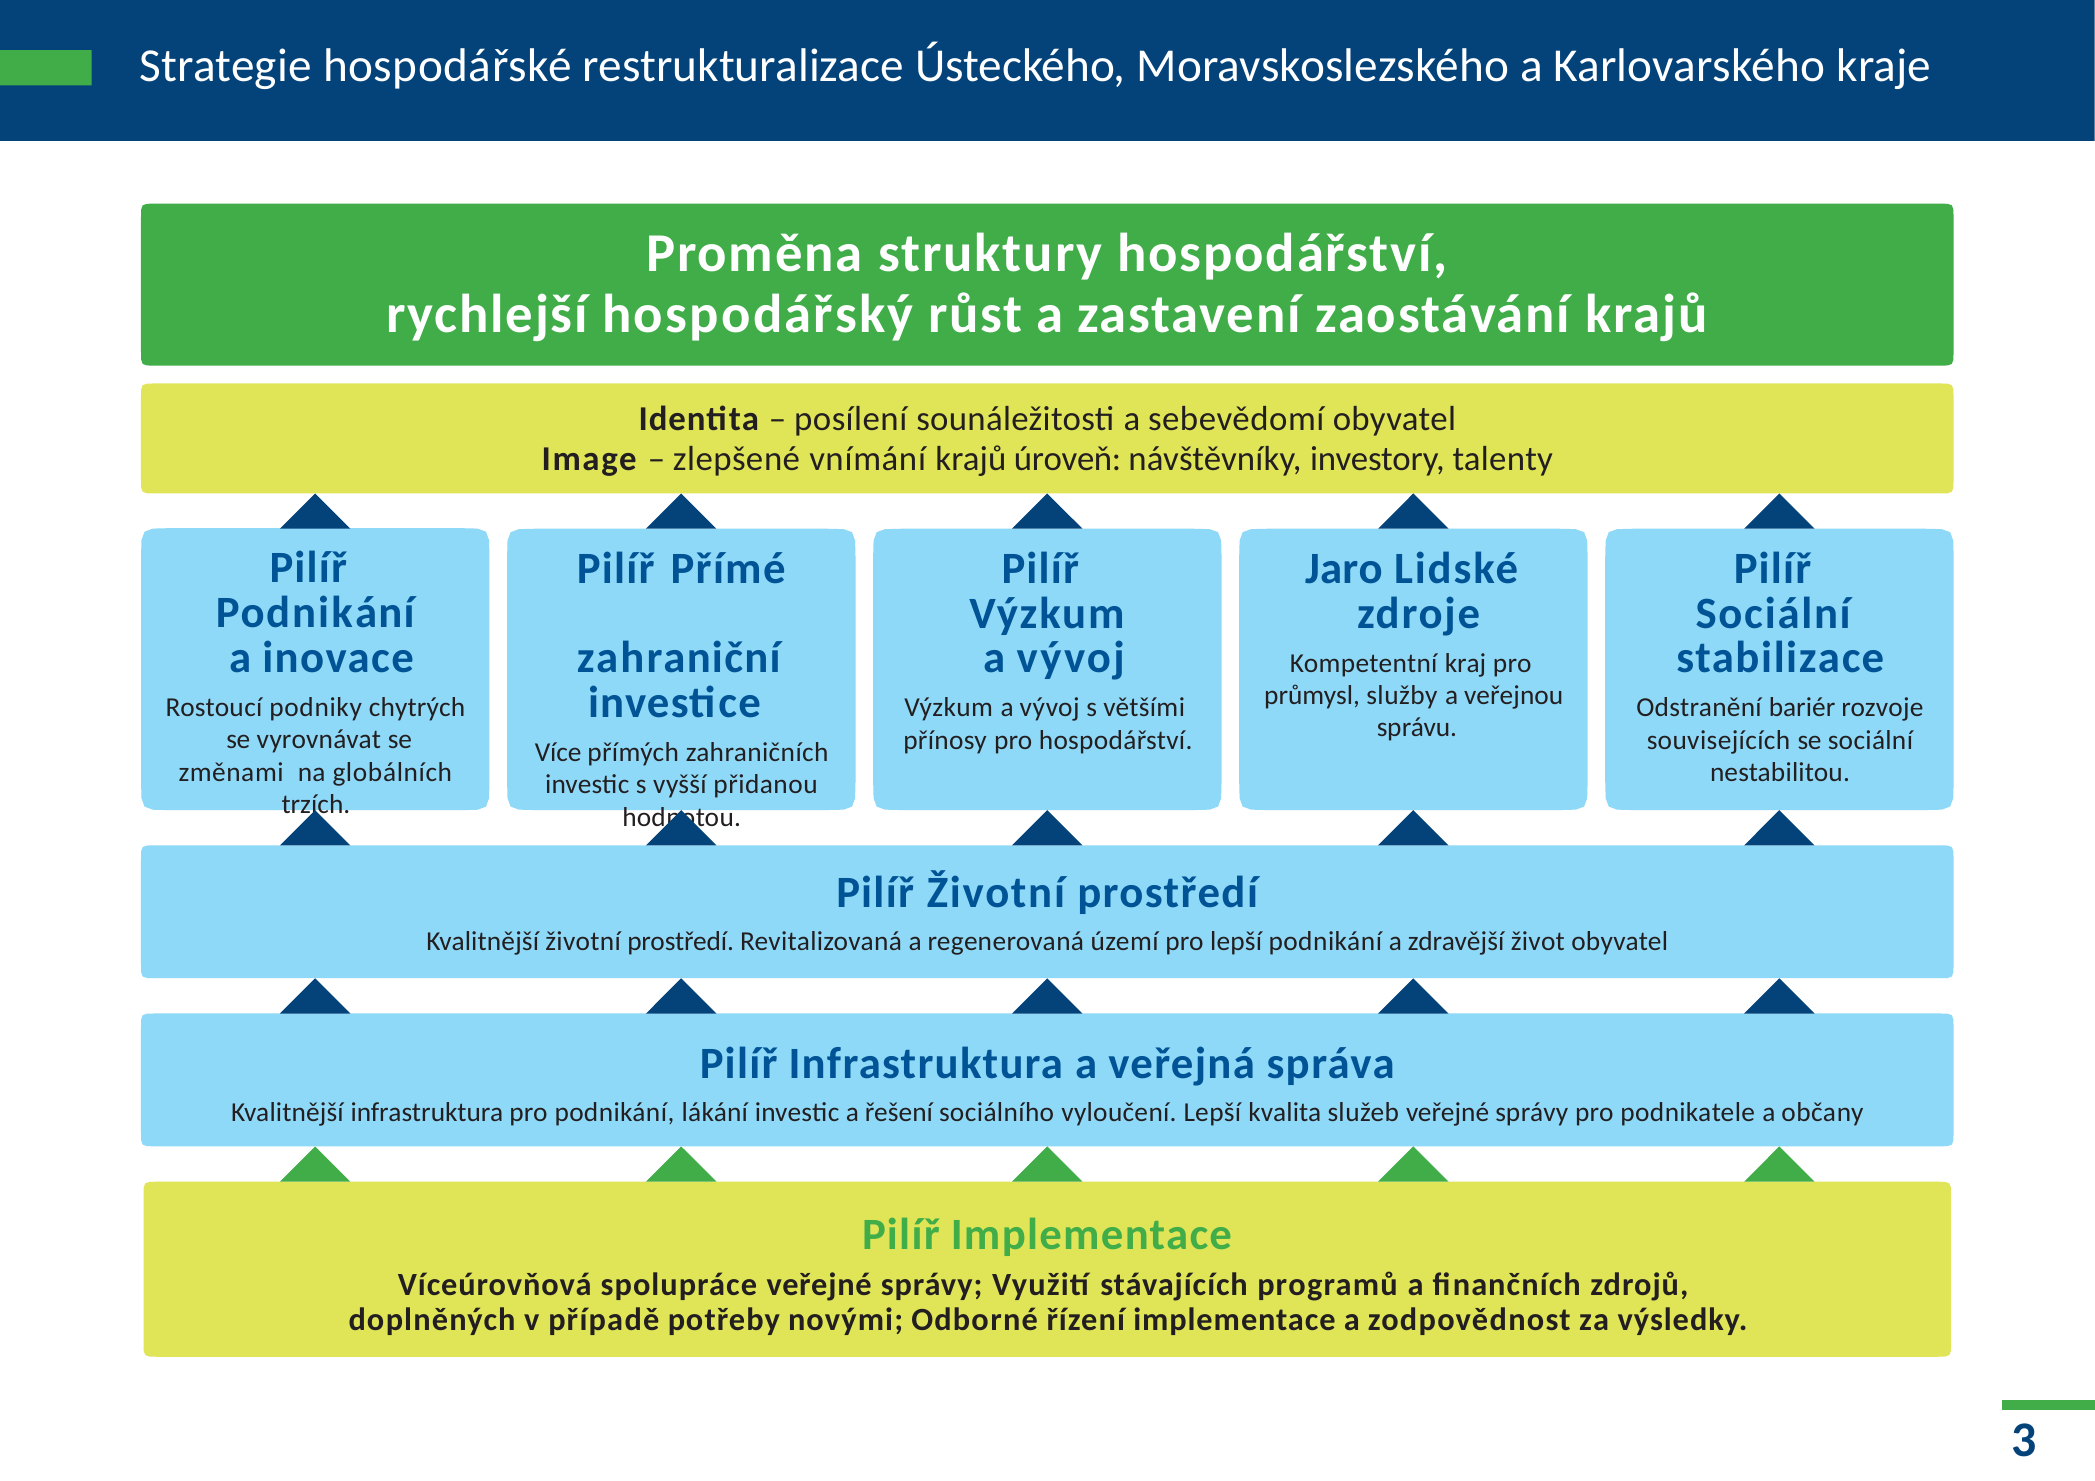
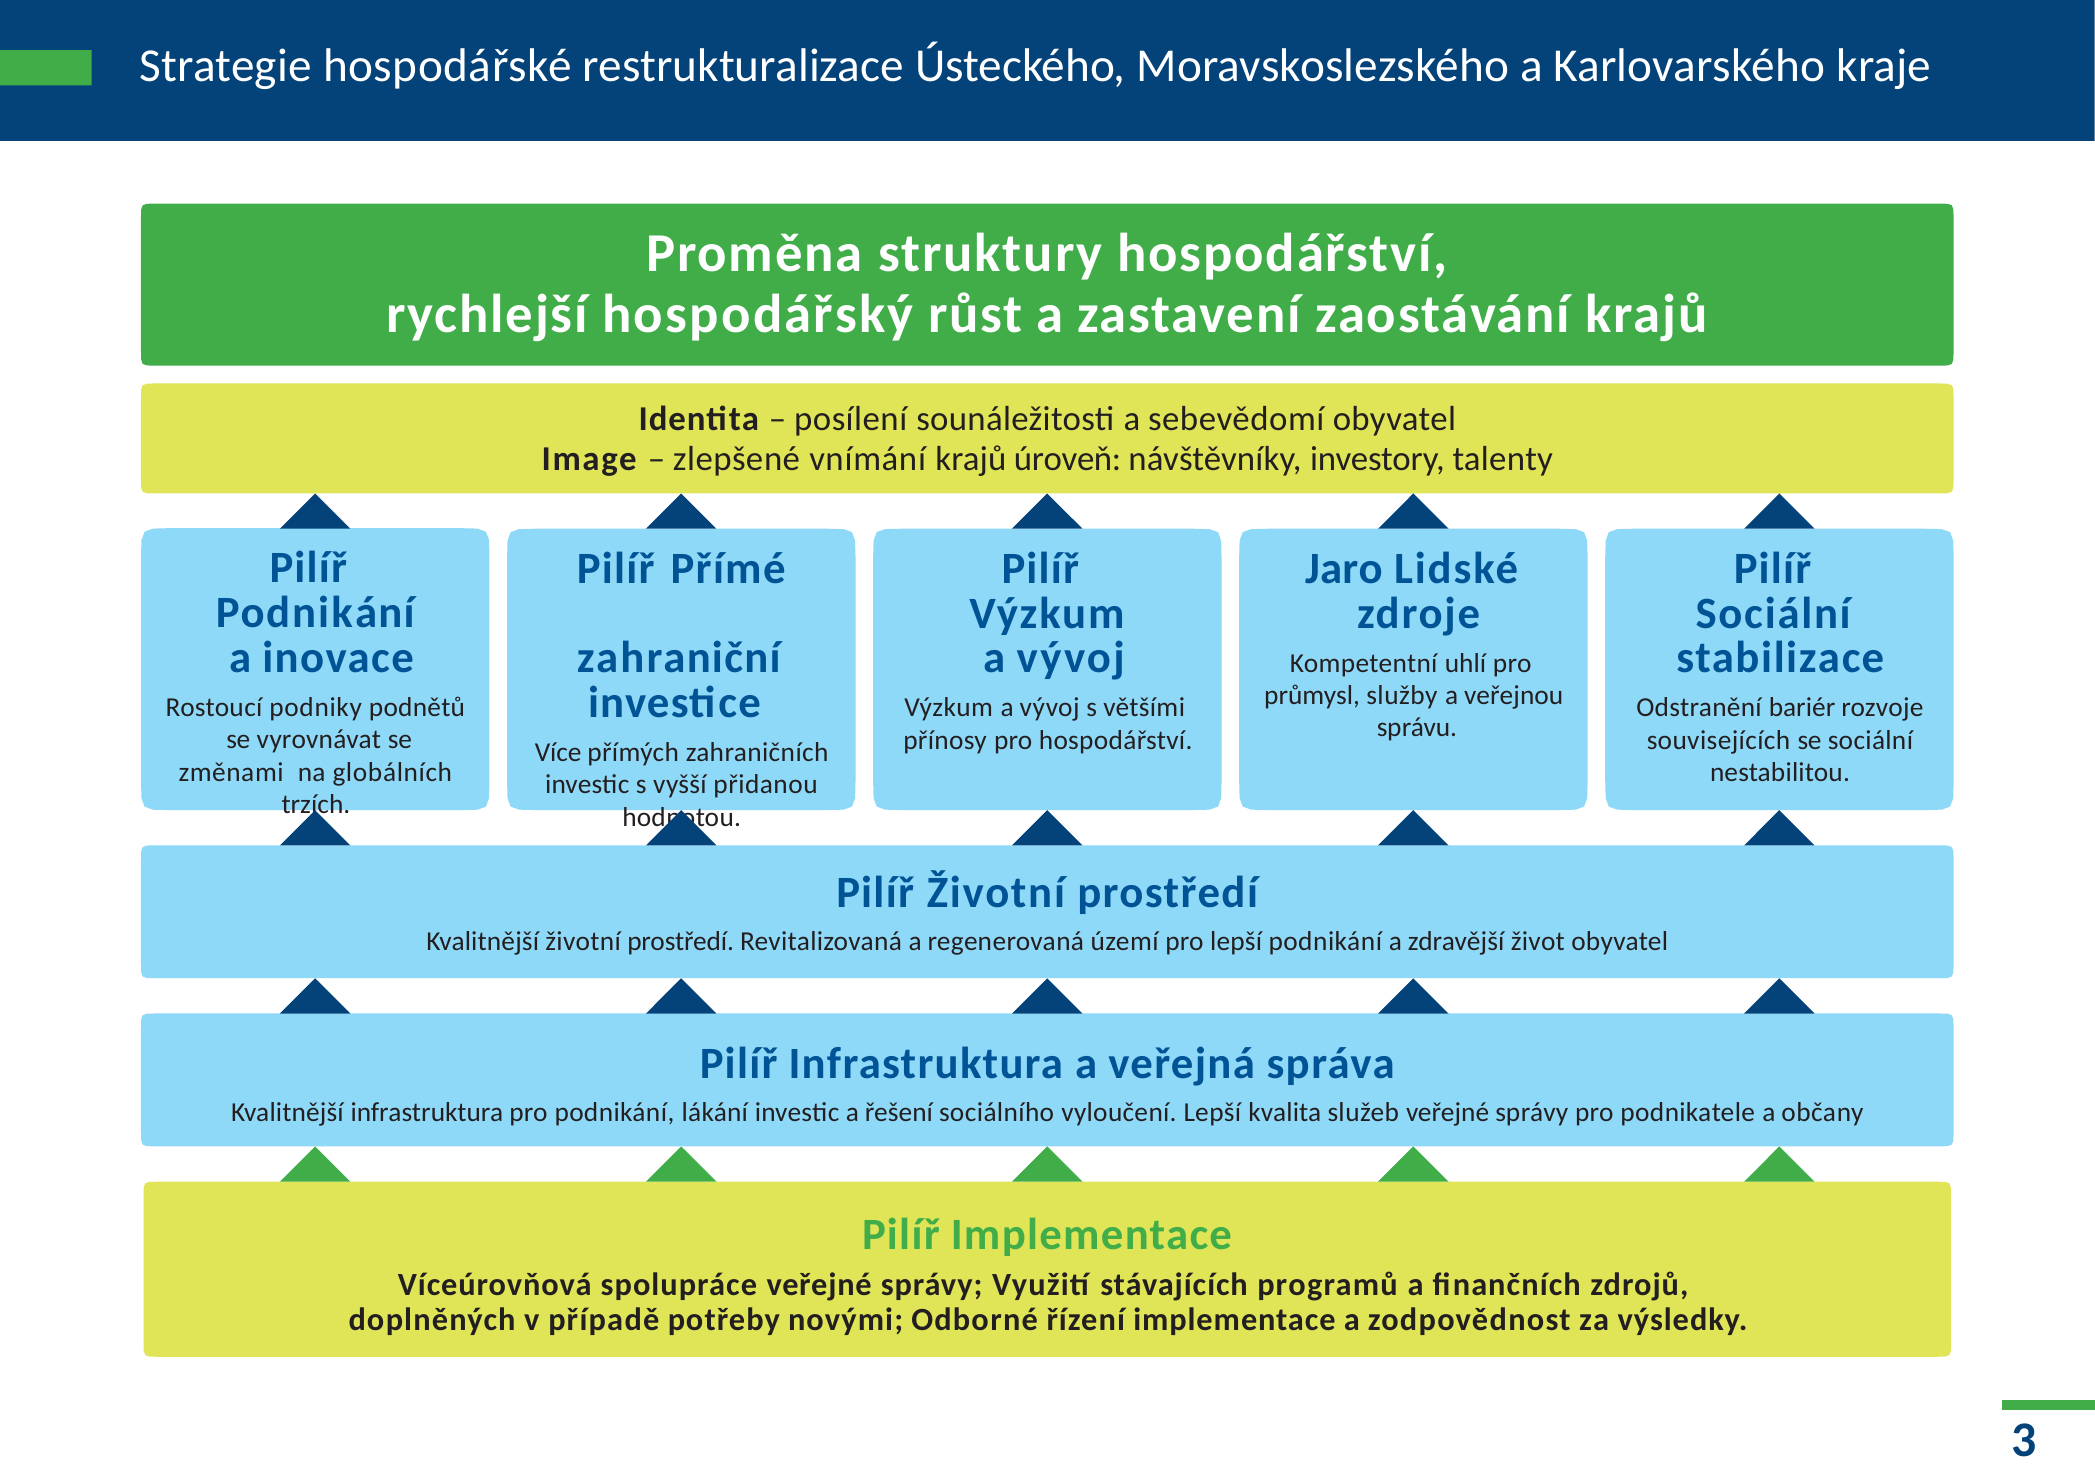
kraj: kraj -> uhlí
chytrých: chytrých -> podnětů
